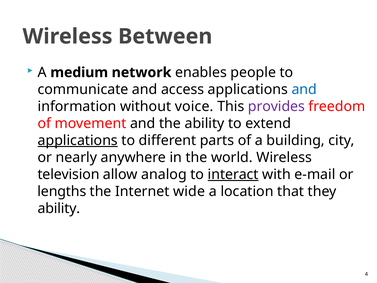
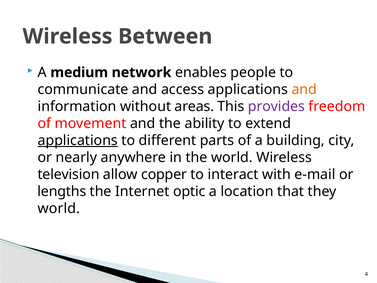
and at (304, 89) colour: blue -> orange
voice: voice -> areas
analog: analog -> copper
interact underline: present -> none
wide: wide -> optic
ability at (59, 208): ability -> world
